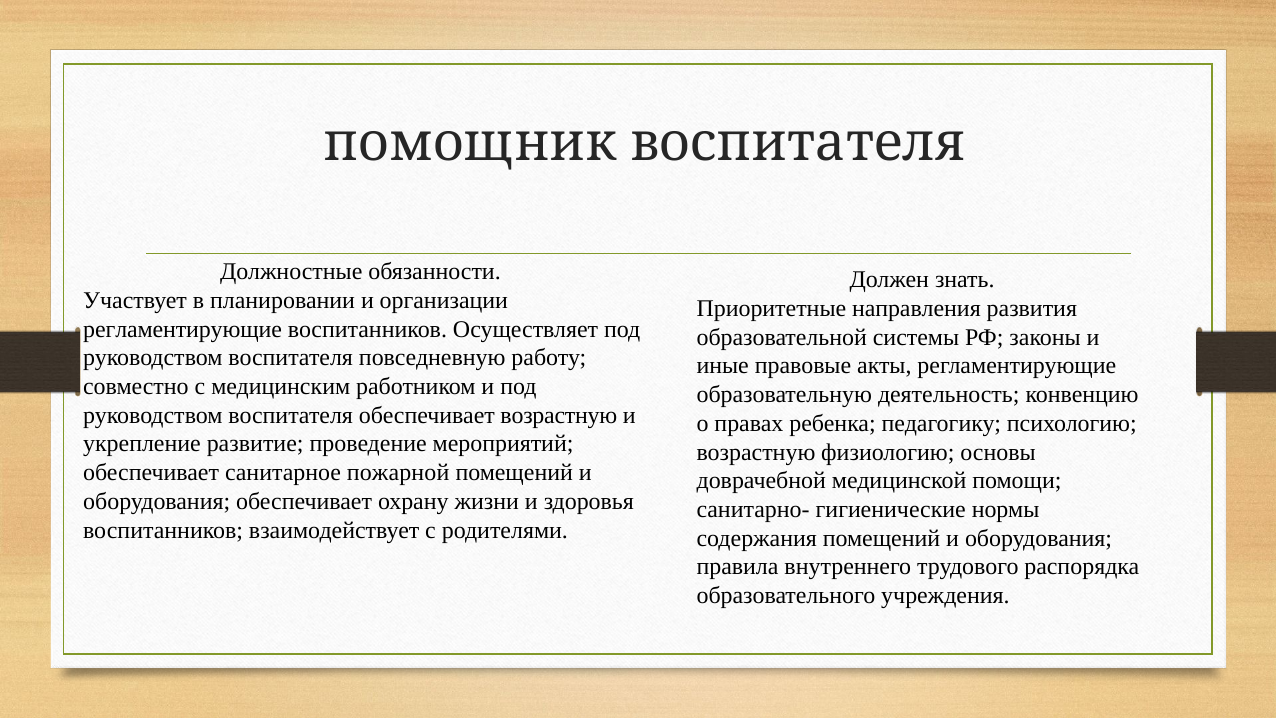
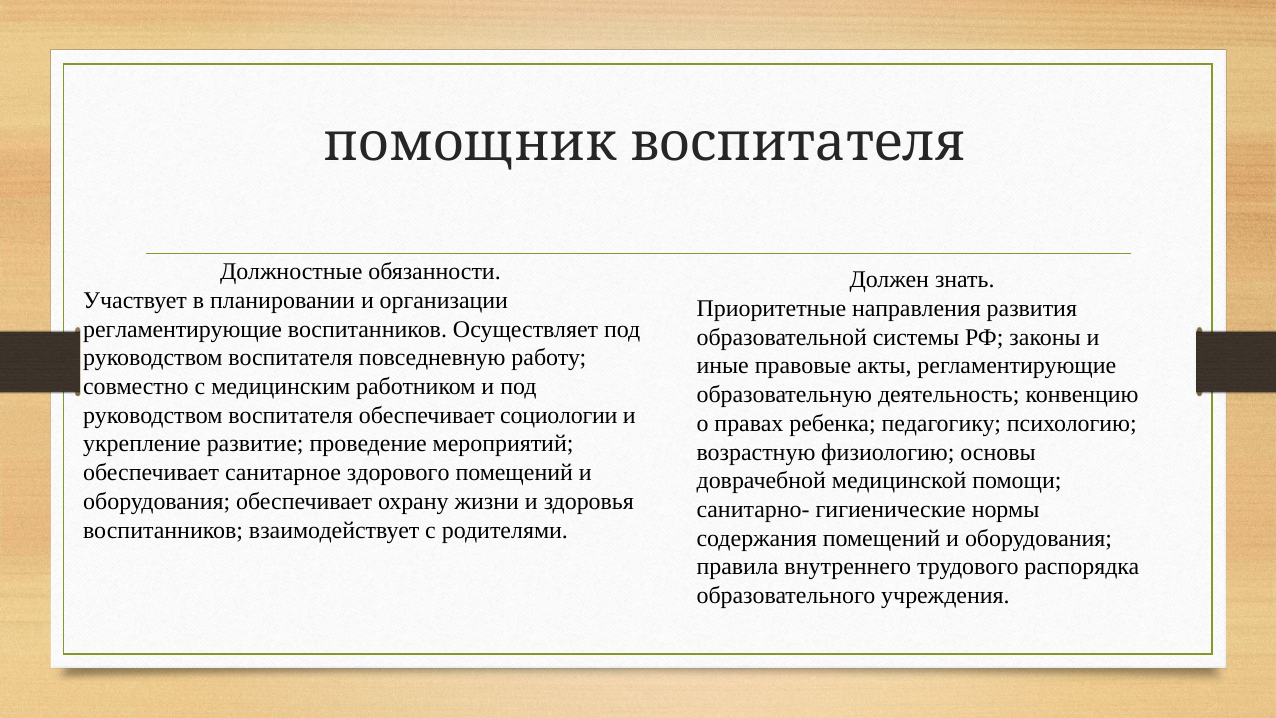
обеспечивает возрастную: возрастную -> социологии
пожарной: пожарной -> здорового
